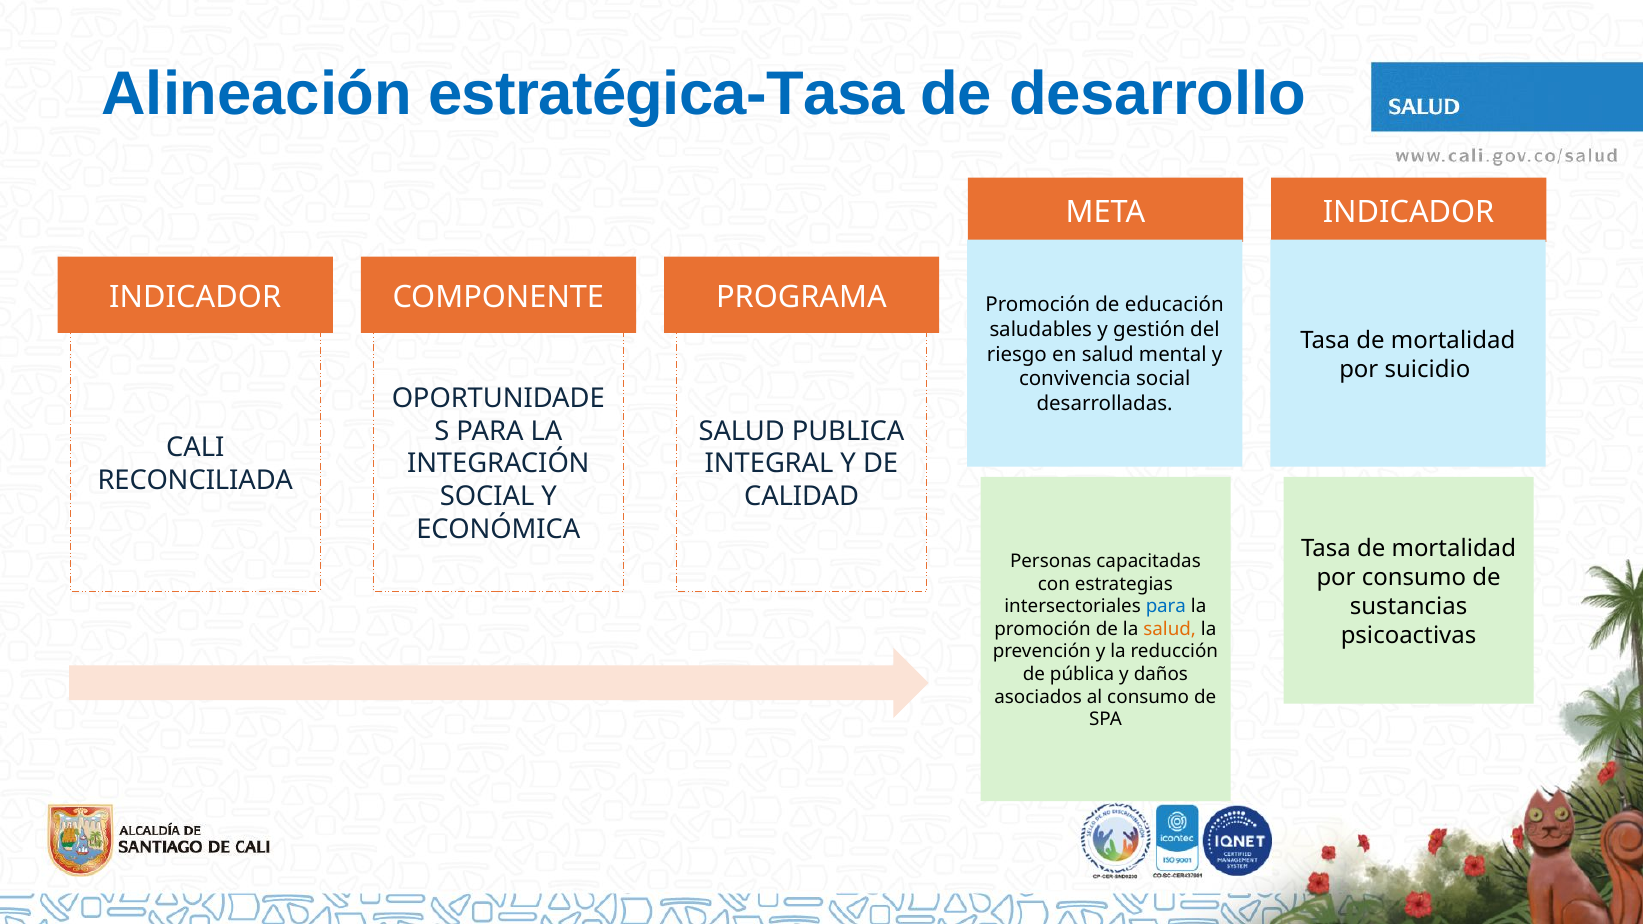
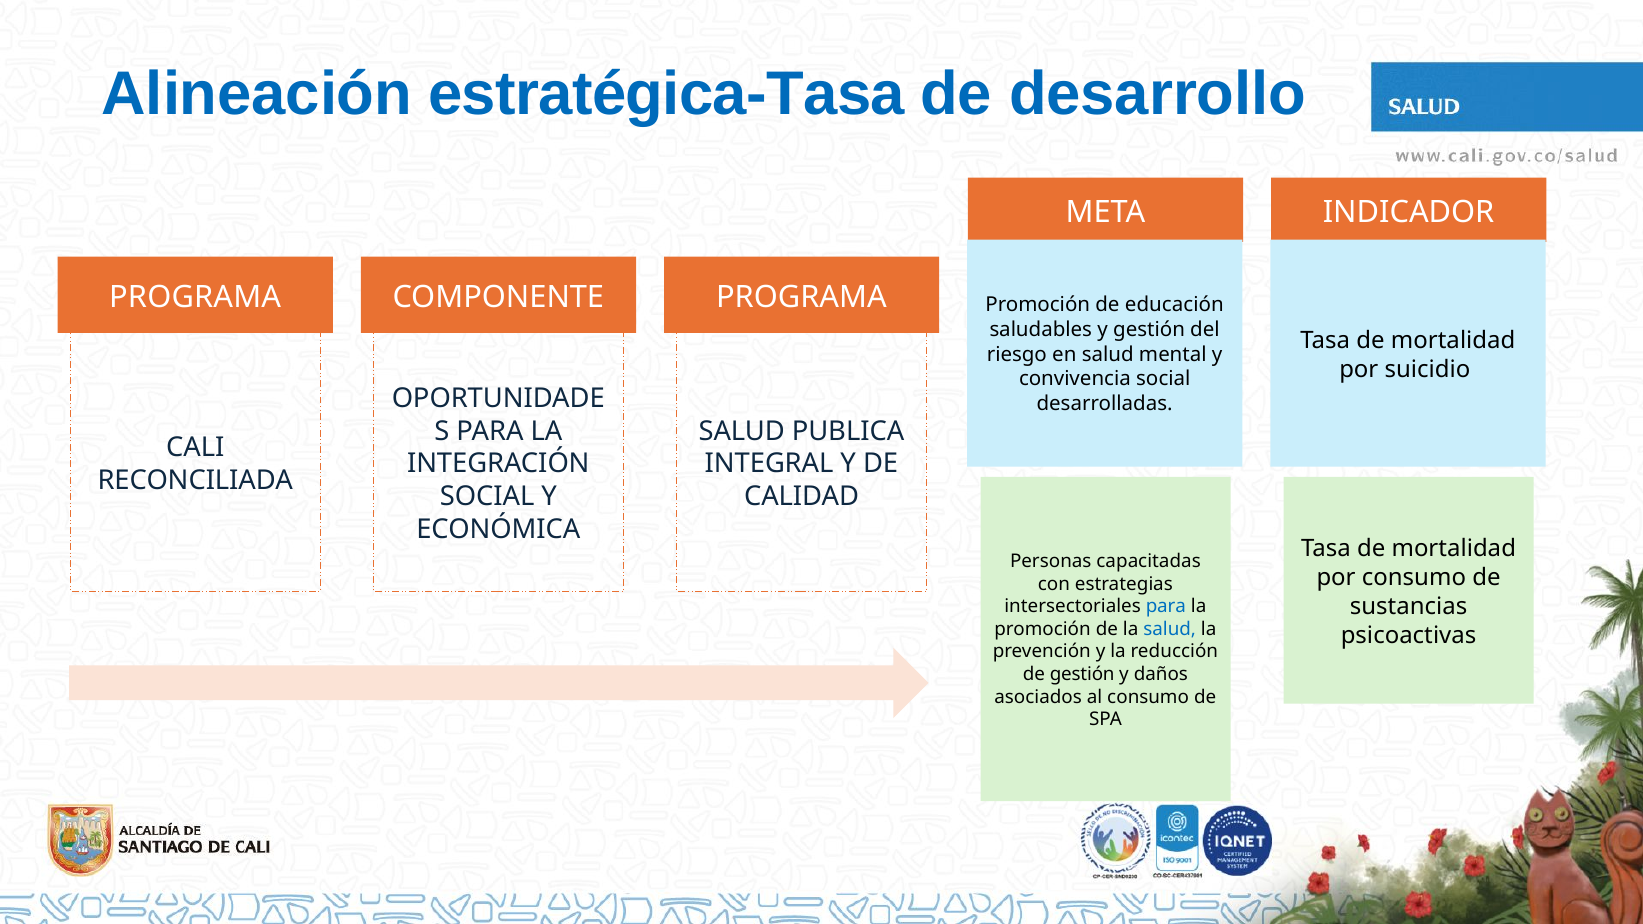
INDICADOR at (195, 297): INDICADOR -> PROGRAMA
salud at (1170, 629) colour: orange -> blue
de pública: pública -> gestión
